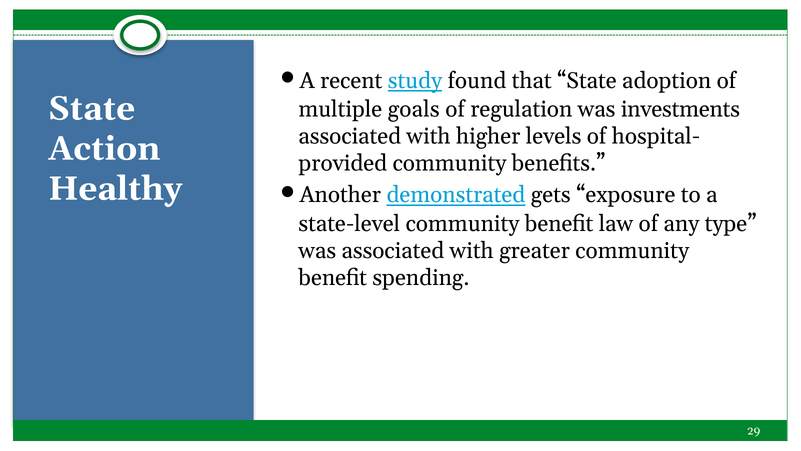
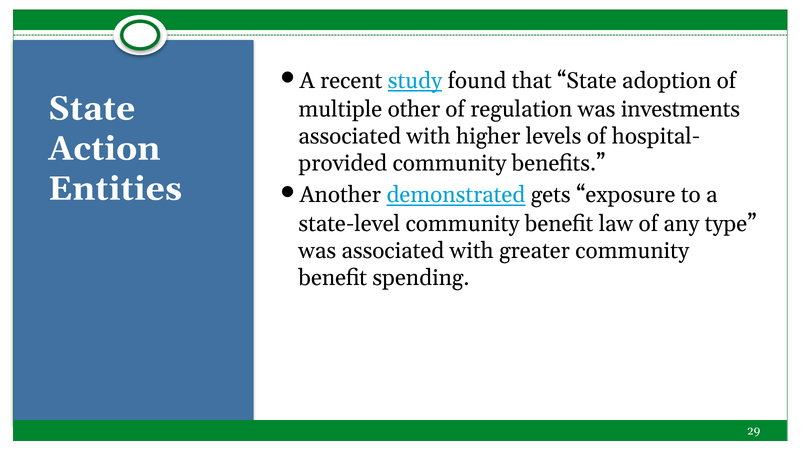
goals: goals -> other
Healthy: Healthy -> Entities
